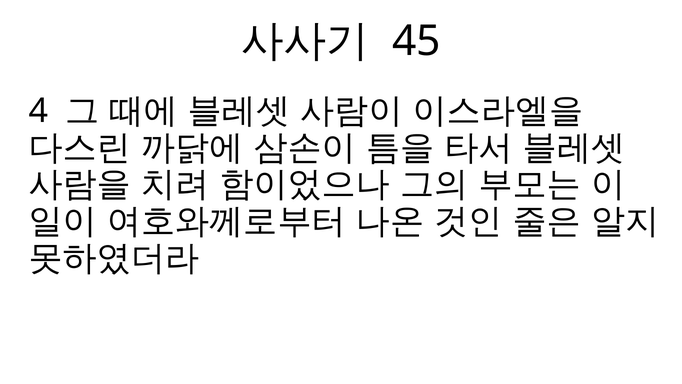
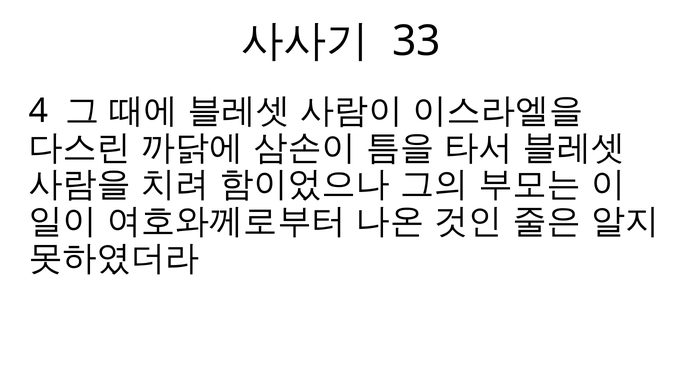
45: 45 -> 33
